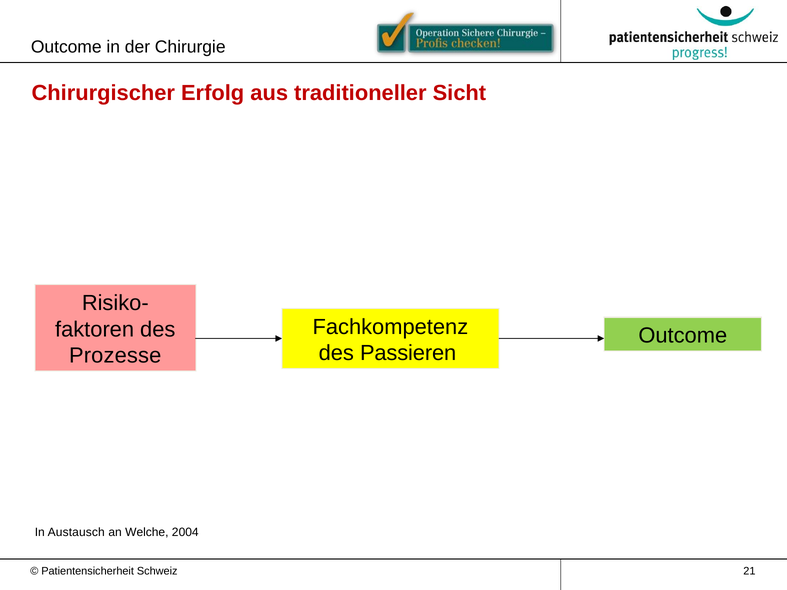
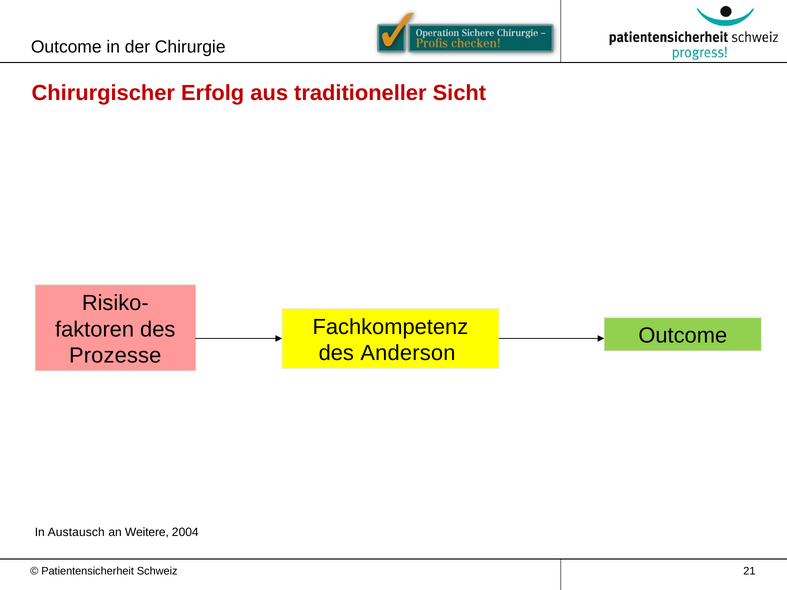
Passieren: Passieren -> Anderson
Welche: Welche -> Weitere
